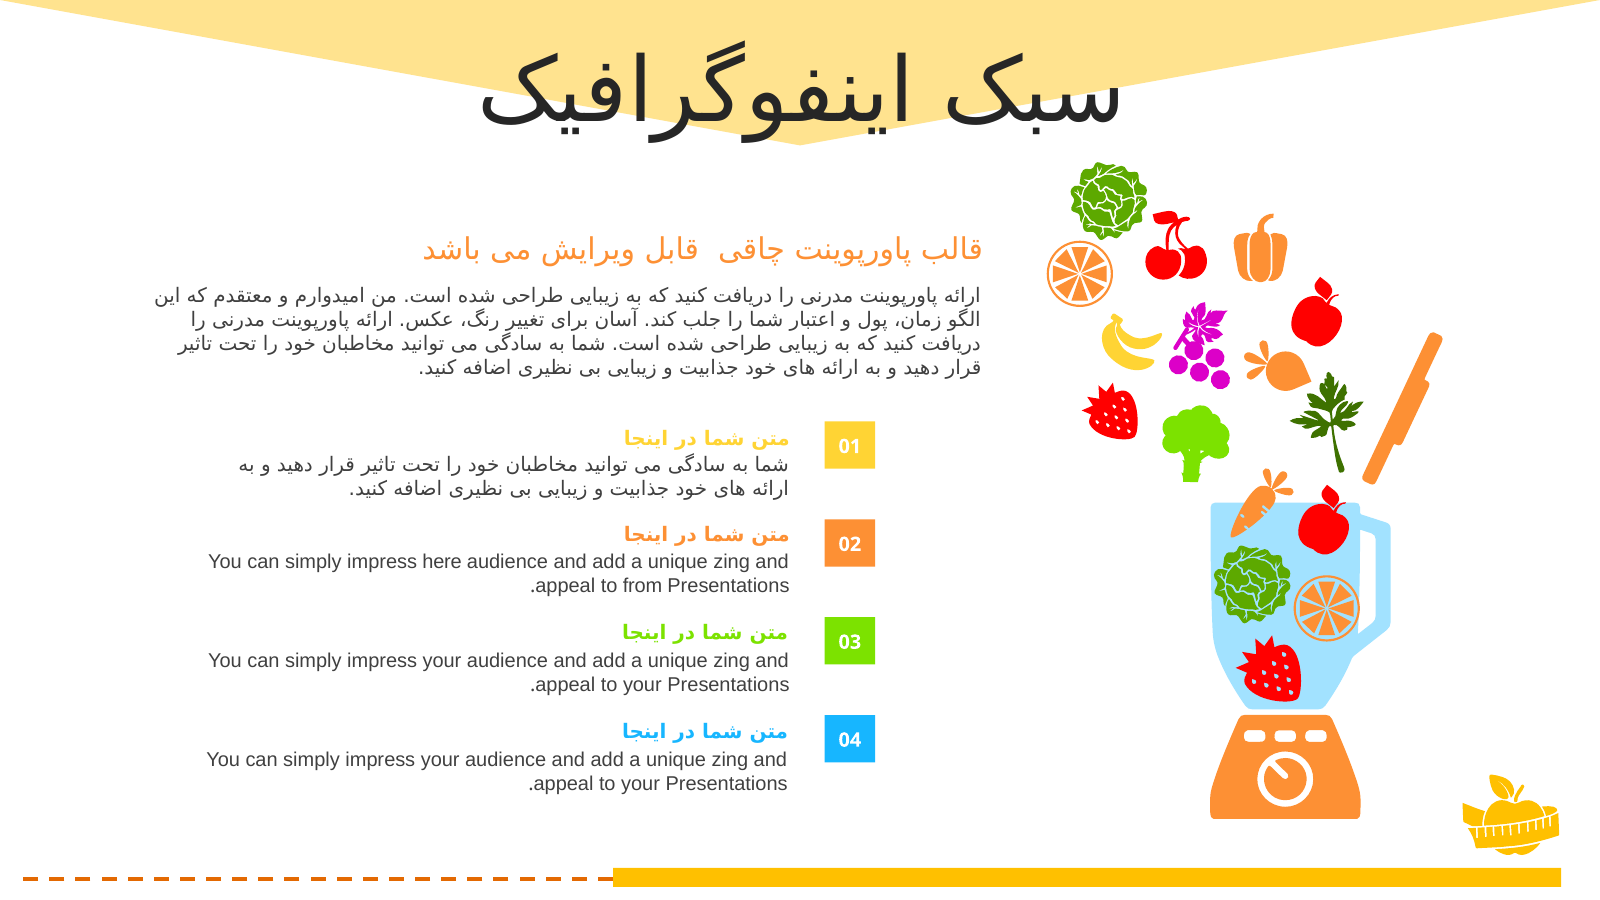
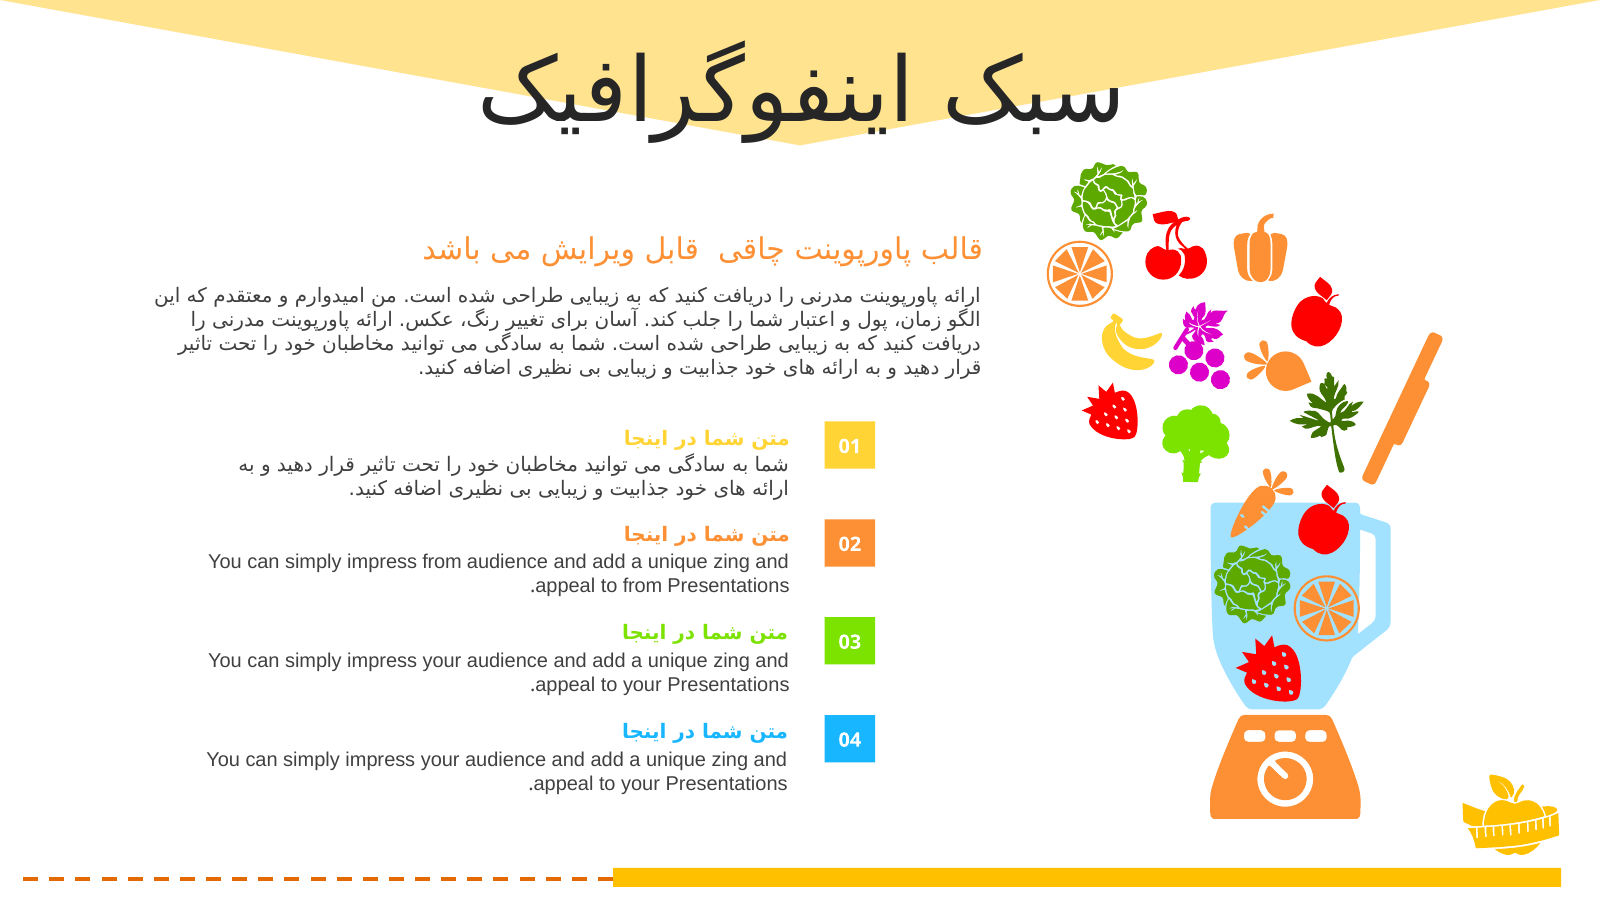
impress here: here -> from
